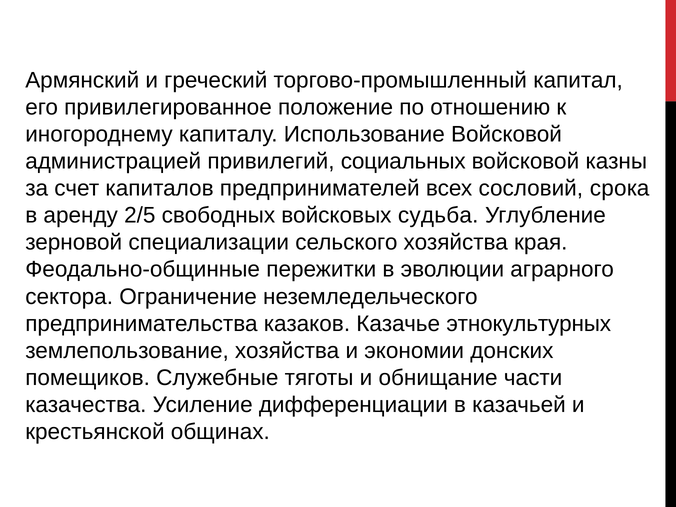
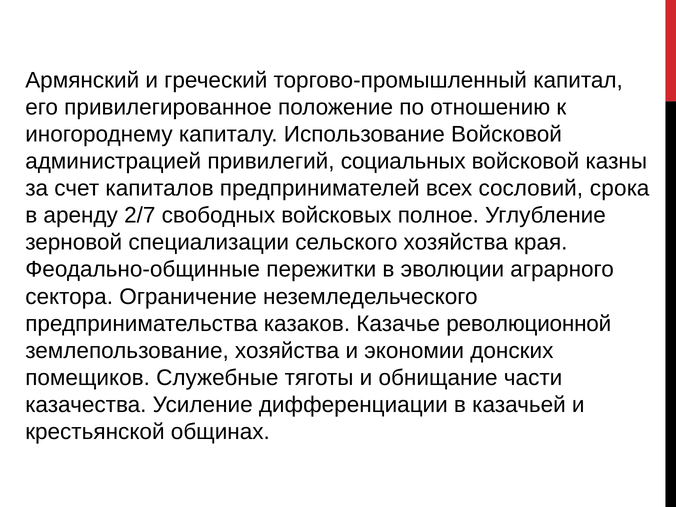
2/5: 2/5 -> 2/7
судьба: судьба -> полное
этнокультурных: этнокультурных -> революционной
